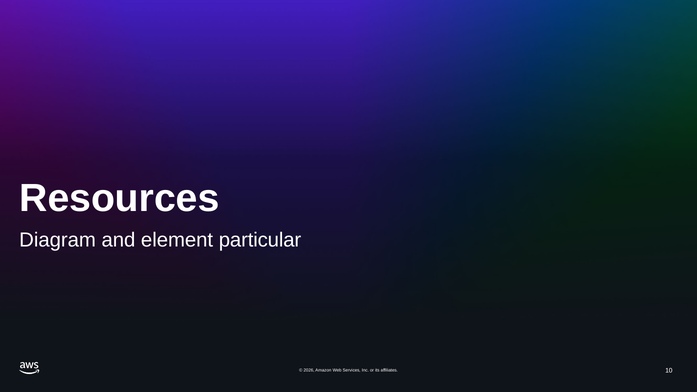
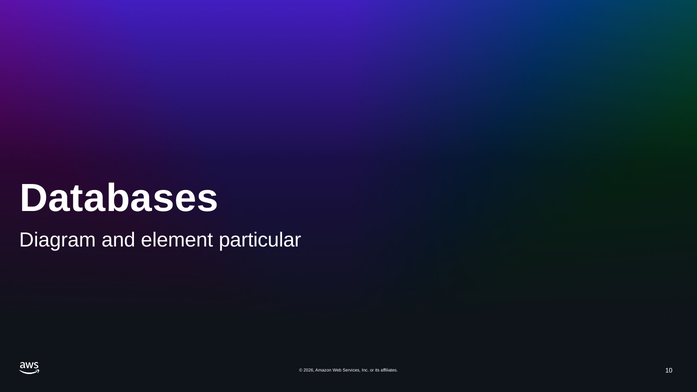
Resources: Resources -> Databases
